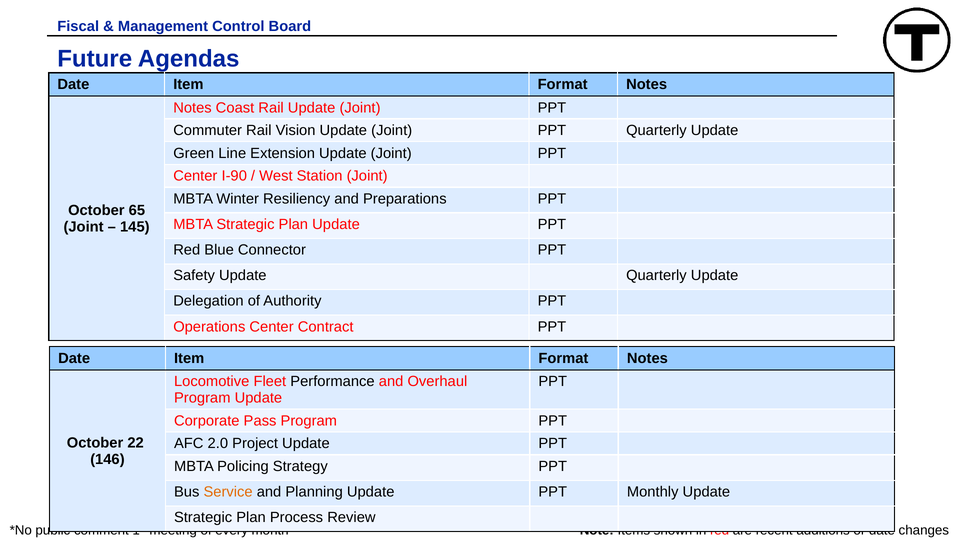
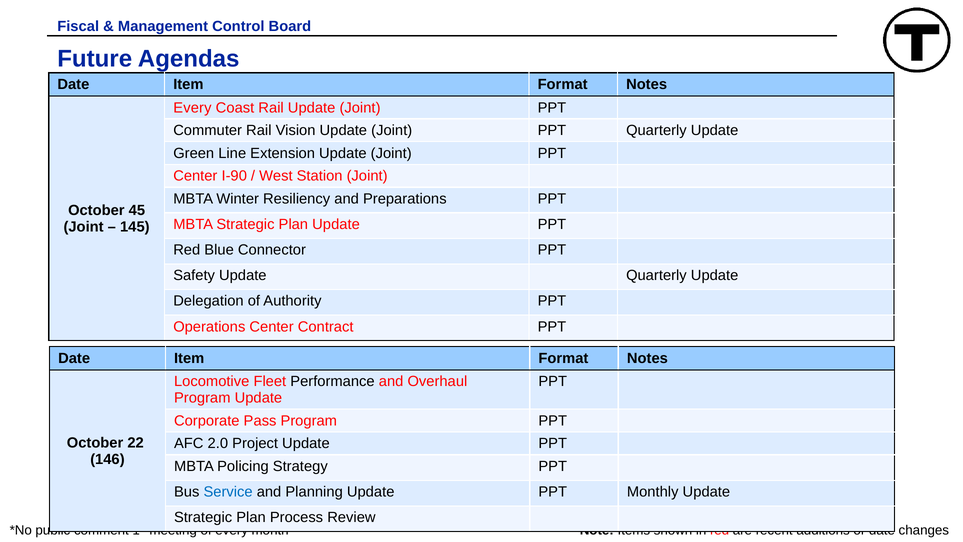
Notes at (192, 108): Notes -> Every
65: 65 -> 45
Service colour: orange -> blue
